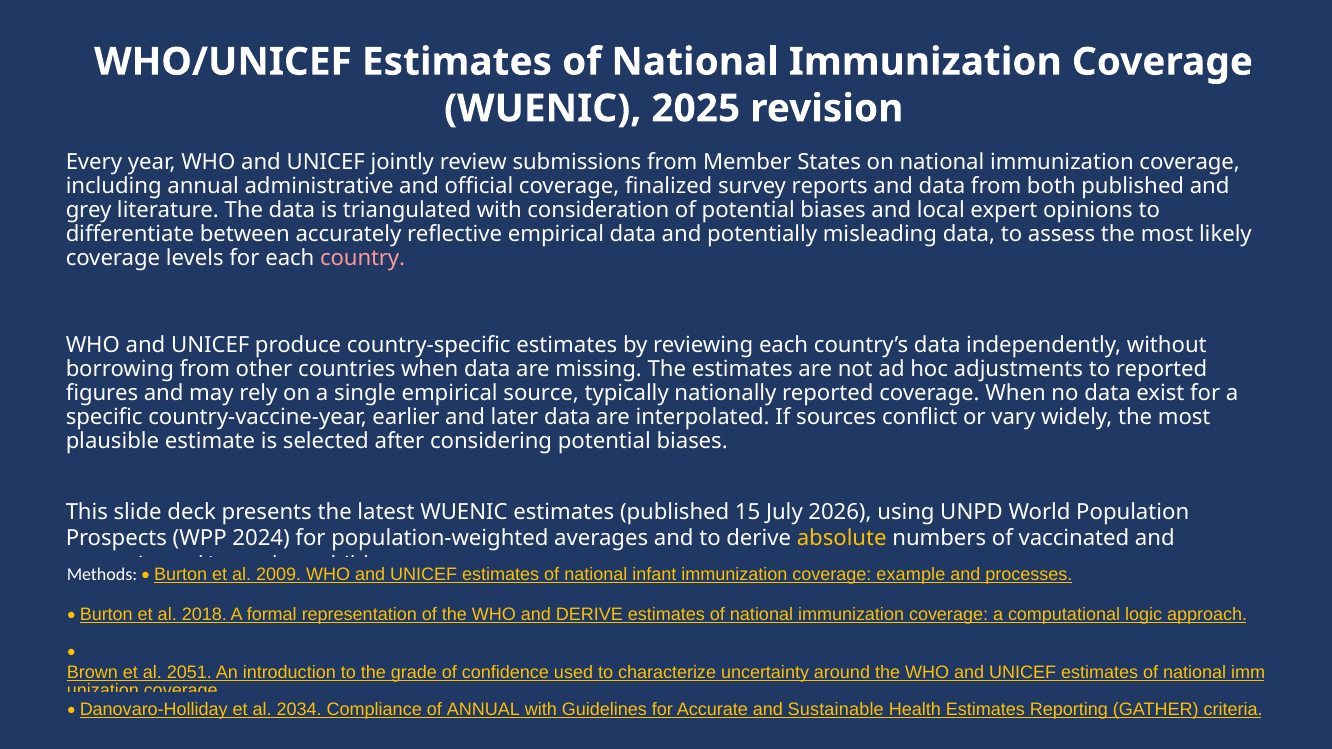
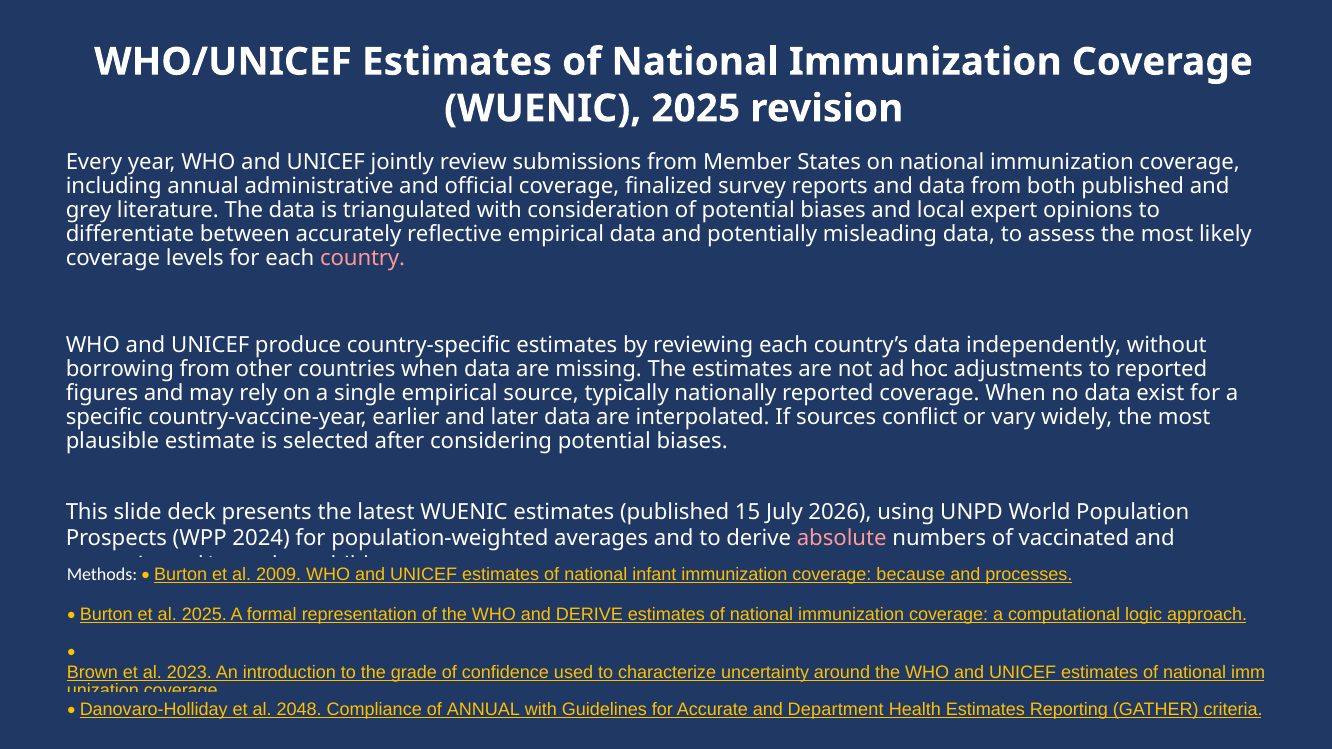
absolute colour: yellow -> pink
example: example -> because
al 2018: 2018 -> 2025
2051: 2051 -> 2023
2034: 2034 -> 2048
Sustainable: Sustainable -> Department
